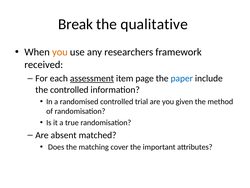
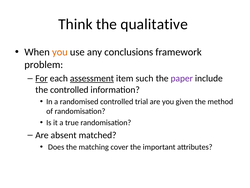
Break: Break -> Think
researchers: researchers -> conclusions
received: received -> problem
For underline: none -> present
page: page -> such
paper colour: blue -> purple
